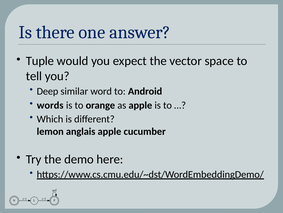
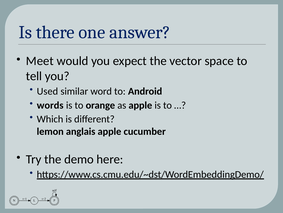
Tuple: Tuple -> Meet
Deep: Deep -> Used
